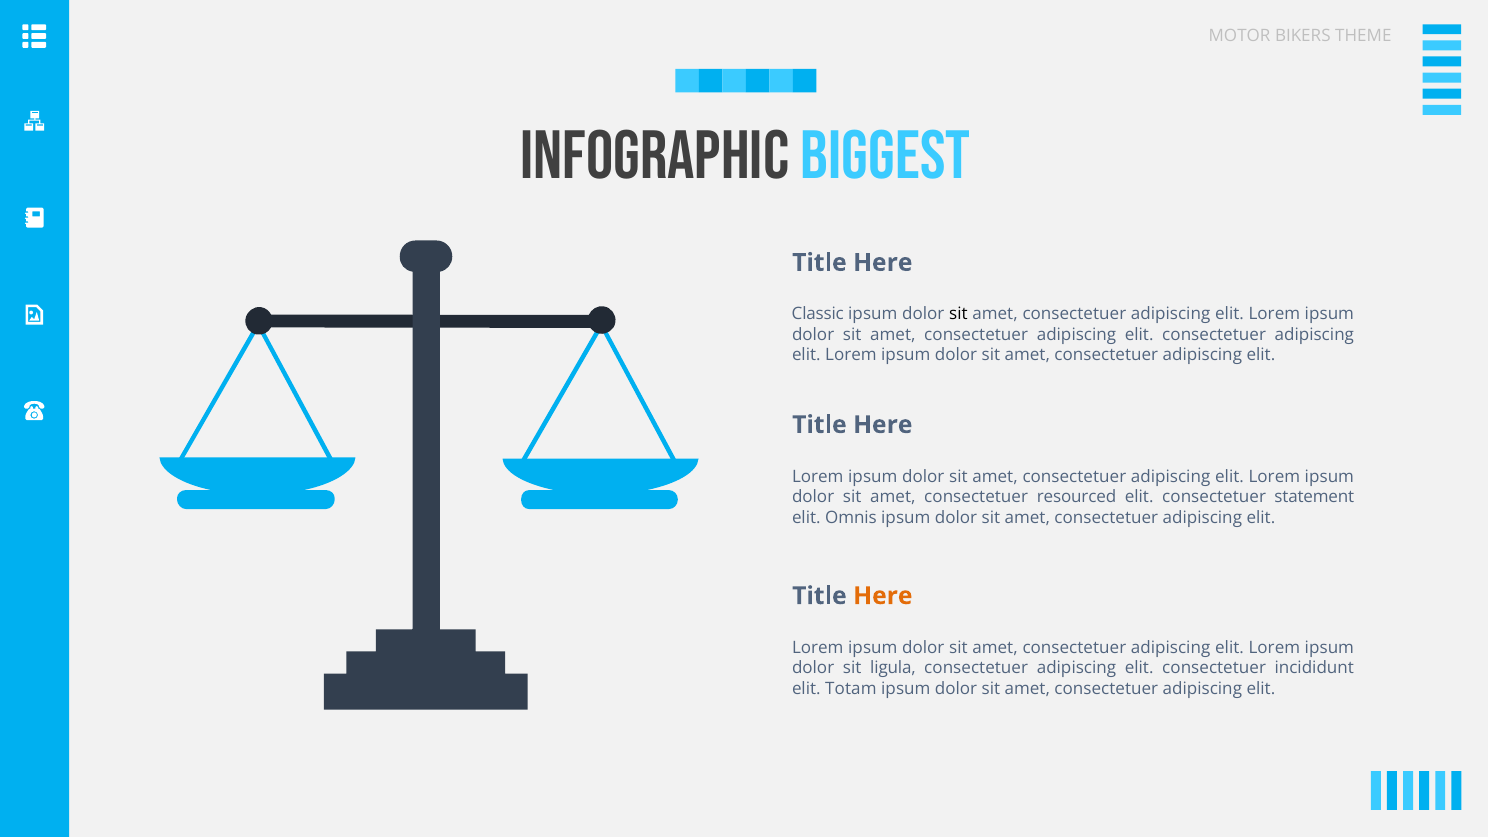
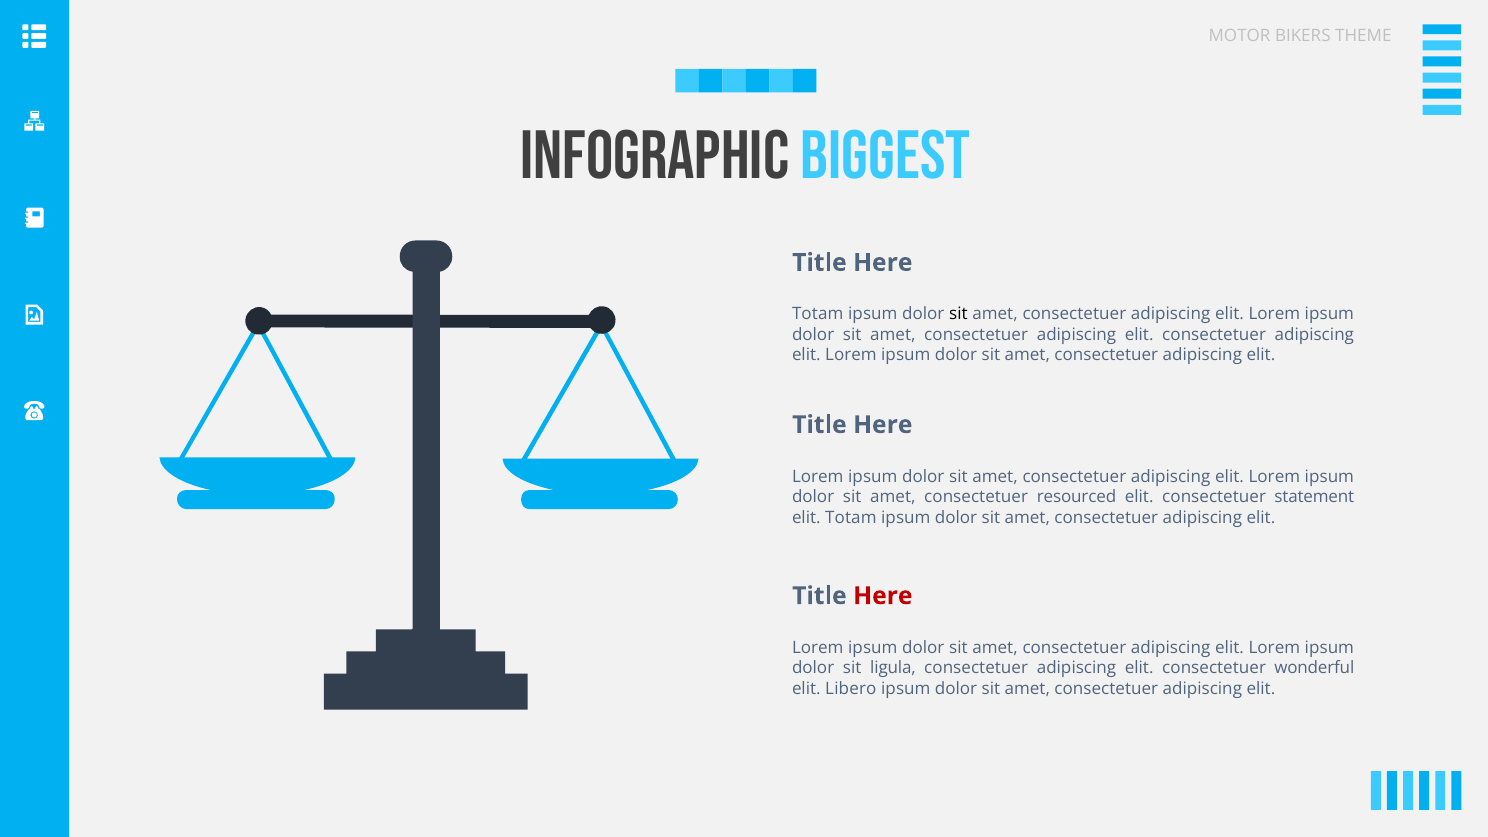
Classic at (818, 314): Classic -> Totam
elit Omnis: Omnis -> Totam
Here at (883, 596) colour: orange -> red
incididunt: incididunt -> wonderful
Totam: Totam -> Libero
